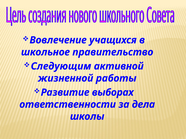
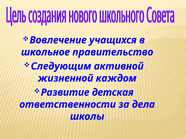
работы: работы -> каждом
выборах: выборах -> детская
